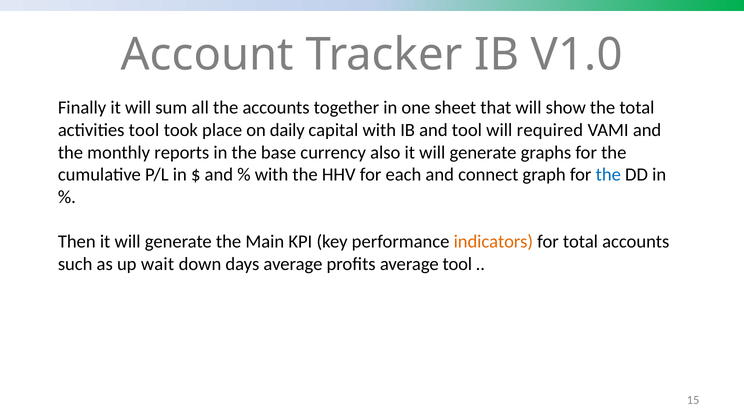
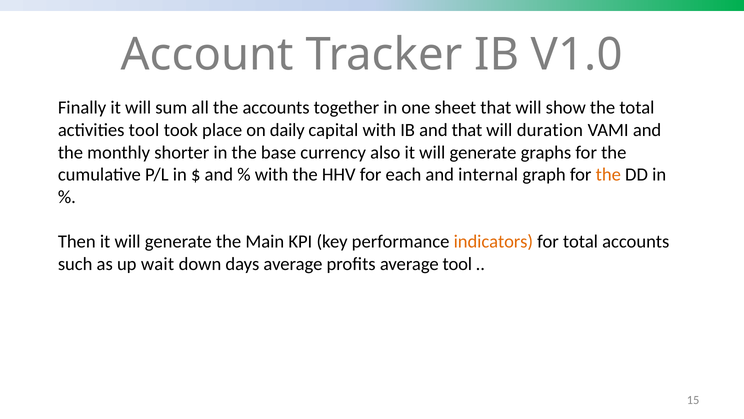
and tool: tool -> that
required: required -> duration
reports: reports -> shorter
connect: connect -> internal
the at (608, 175) colour: blue -> orange
